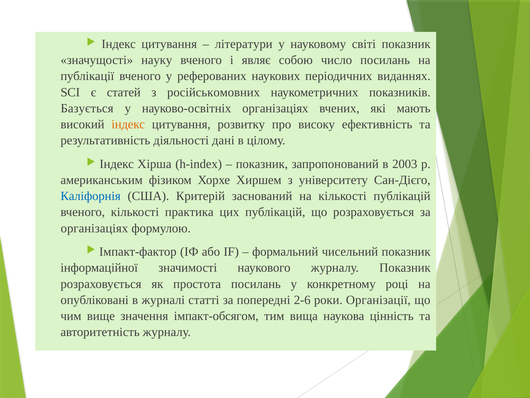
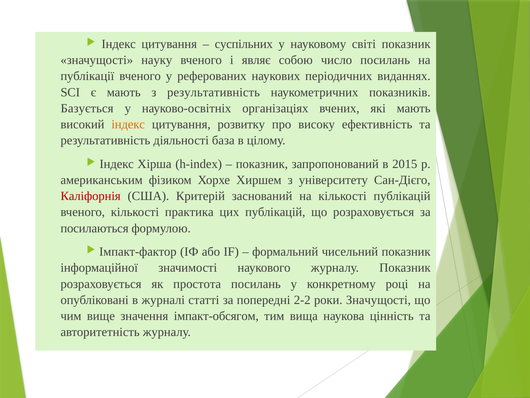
літератури: літератури -> суспільних
є статей: статей -> мають
з російськомовних: російськомовних -> результативність
дані: дані -> база
2003: 2003 -> 2015
Каліфорнія colour: blue -> red
організаціях at (94, 228): організаціях -> посилаються
2-6: 2-6 -> 2-2
роки Організації: Організації -> Значущості
